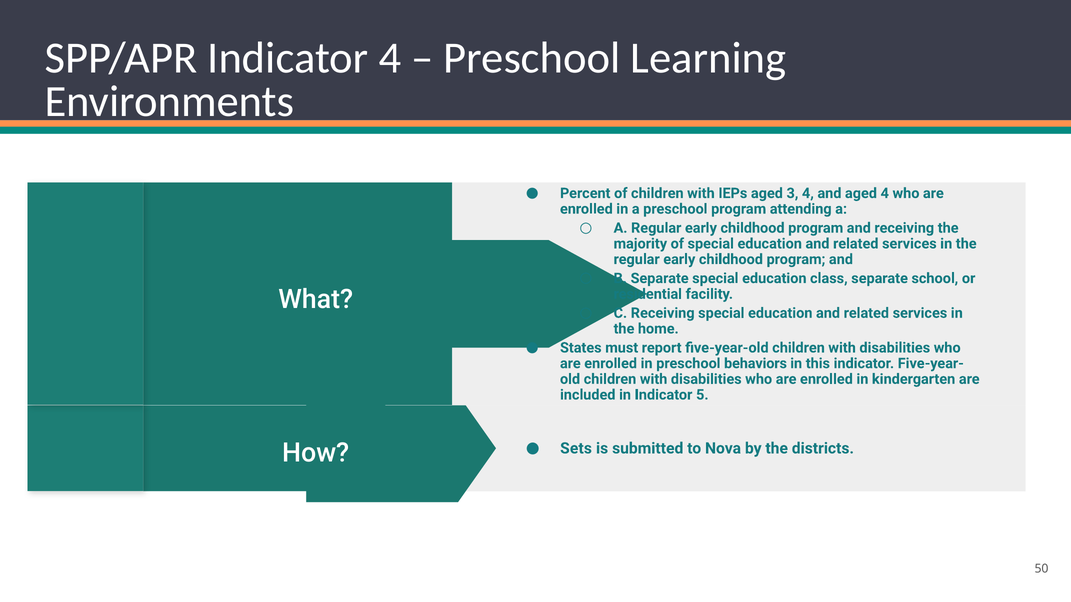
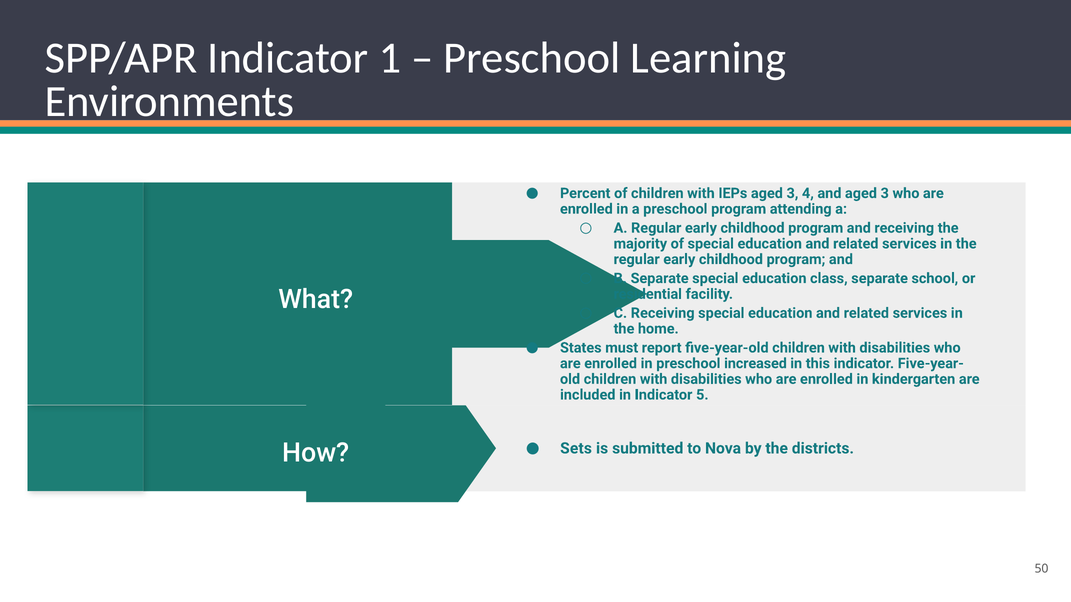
Indicator 4: 4 -> 1
and aged 4: 4 -> 3
behaviors: behaviors -> increased
